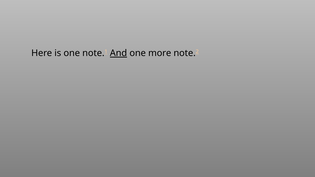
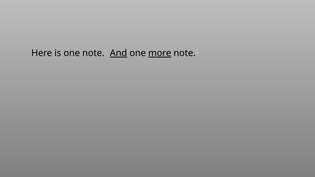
more underline: none -> present
